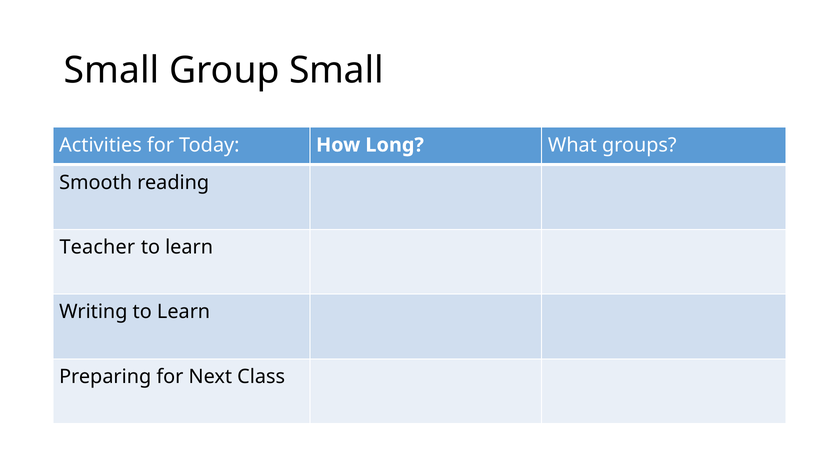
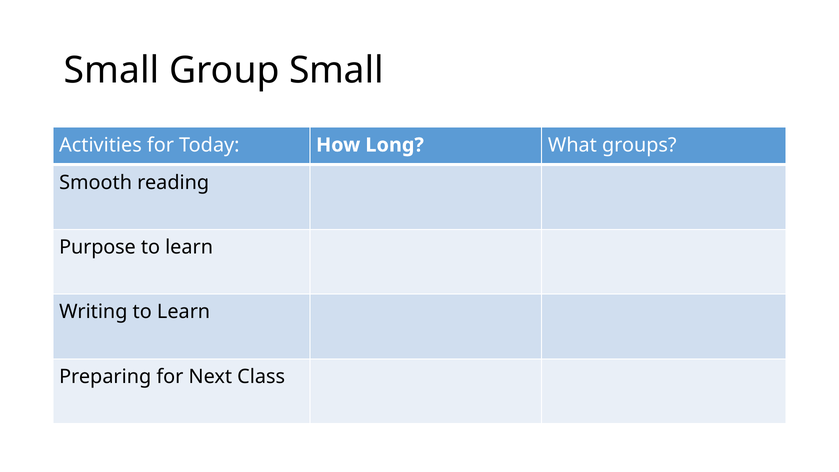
Teacher: Teacher -> Purpose
